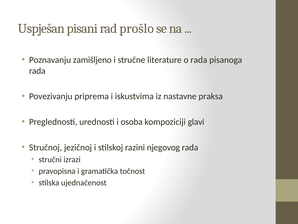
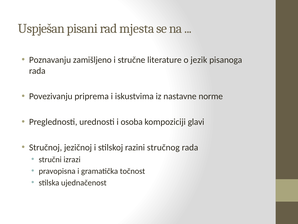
prošlo: prošlo -> mjesta
o rada: rada -> jezik
praksa: praksa -> norme
njegovog: njegovog -> stručnog
